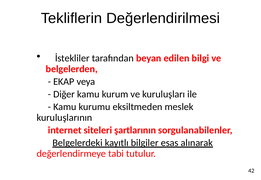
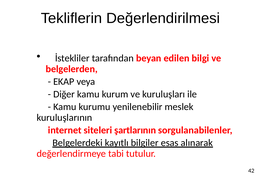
eksiltmeden: eksiltmeden -> yenilenebilir
